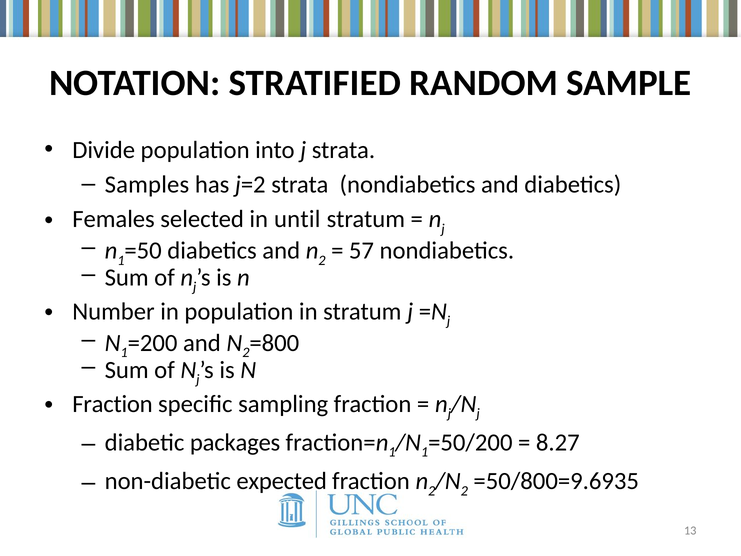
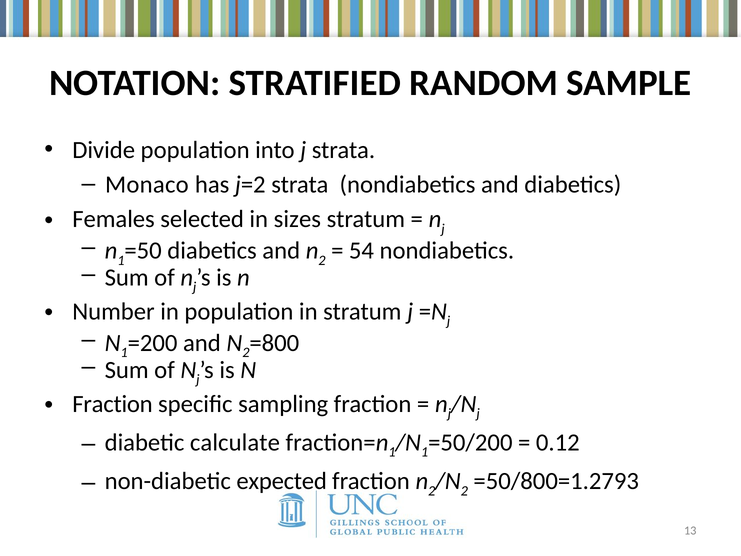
Samples: Samples -> Monaco
until: until -> sizes
57: 57 -> 54
packages: packages -> calculate
8.27: 8.27 -> 0.12
=50/800=9.6935: =50/800=9.6935 -> =50/800=1.2793
